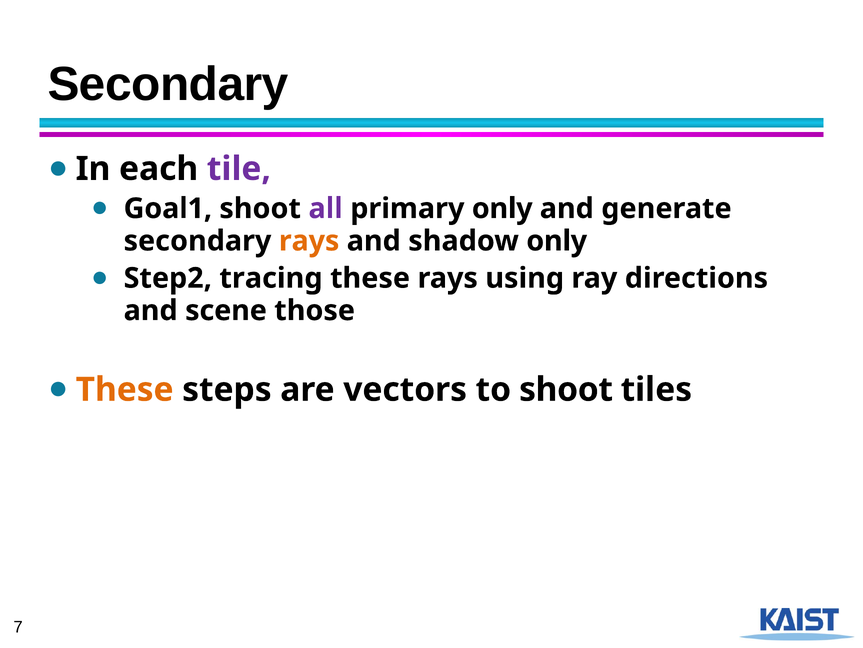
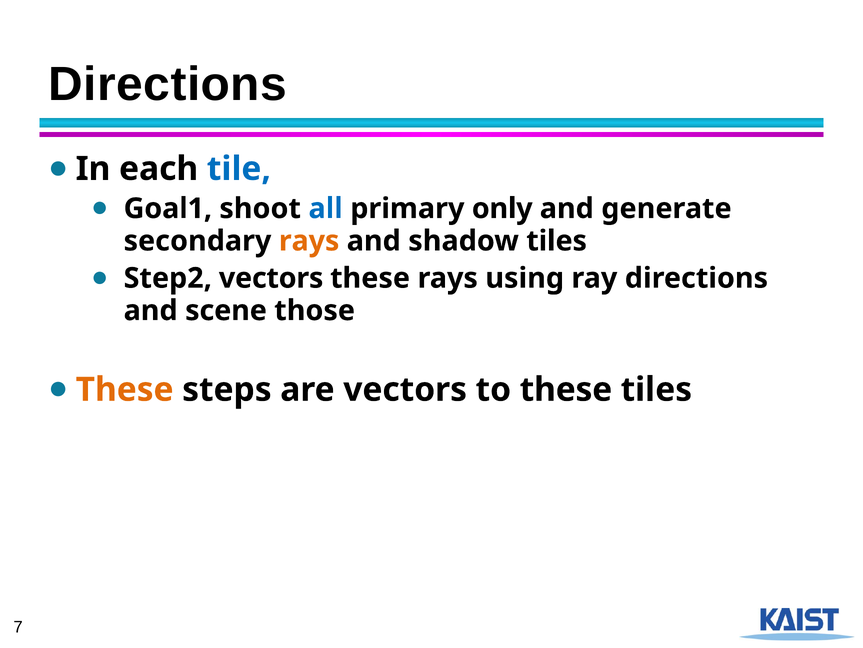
Secondary at (168, 84): Secondary -> Directions
tile colour: purple -> blue
all colour: purple -> blue
shadow only: only -> tiles
Step2 tracing: tracing -> vectors
to shoot: shoot -> these
